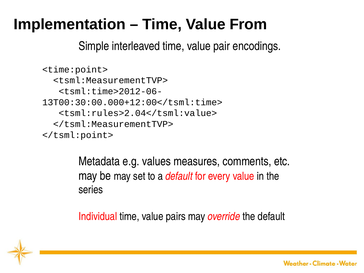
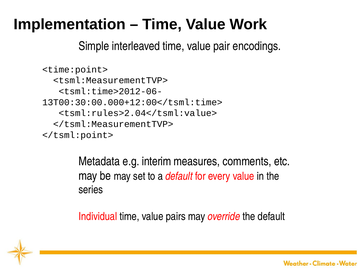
From: From -> Work
values: values -> interim
